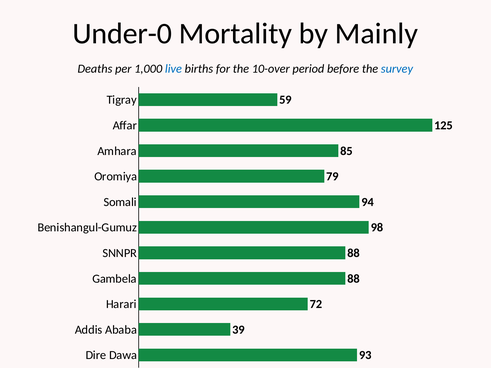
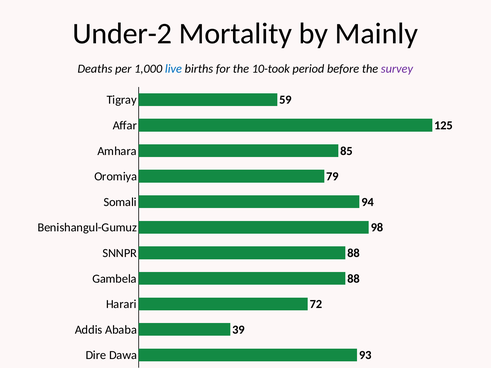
Under-0: Under-0 -> Under-2
10-over: 10-over -> 10-took
survey colour: blue -> purple
